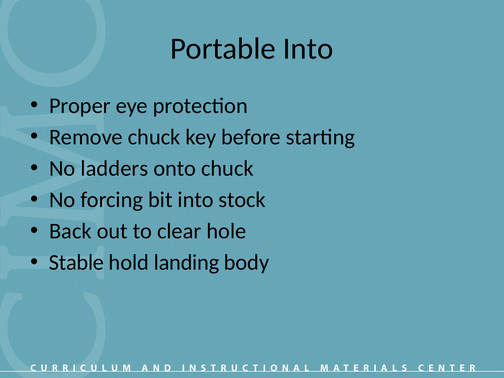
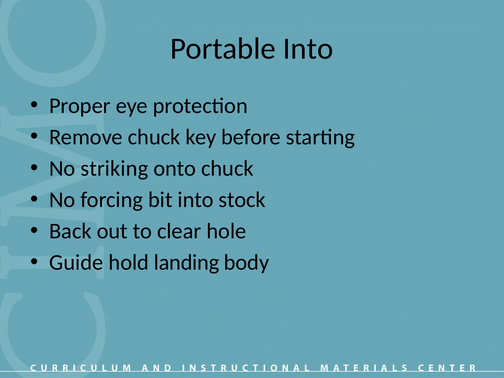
ladders: ladders -> striking
Stable: Stable -> Guide
